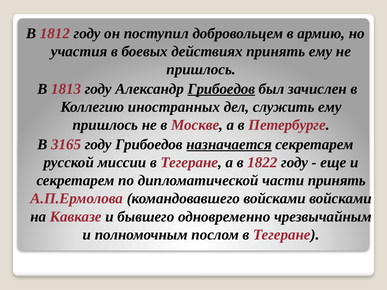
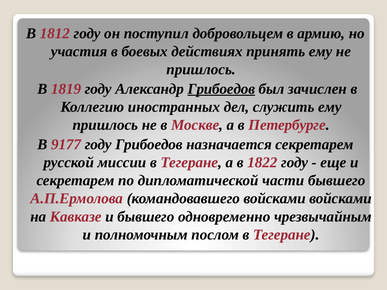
1813: 1813 -> 1819
3165: 3165 -> 9177
назначается underline: present -> none
части принять: принять -> бывшего
